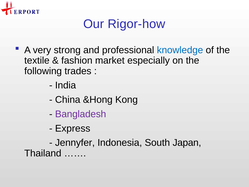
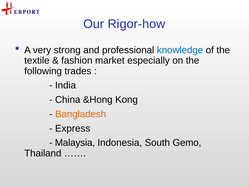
Bangladesh colour: purple -> orange
Jennyfer: Jennyfer -> Malaysia
Japan: Japan -> Gemo
